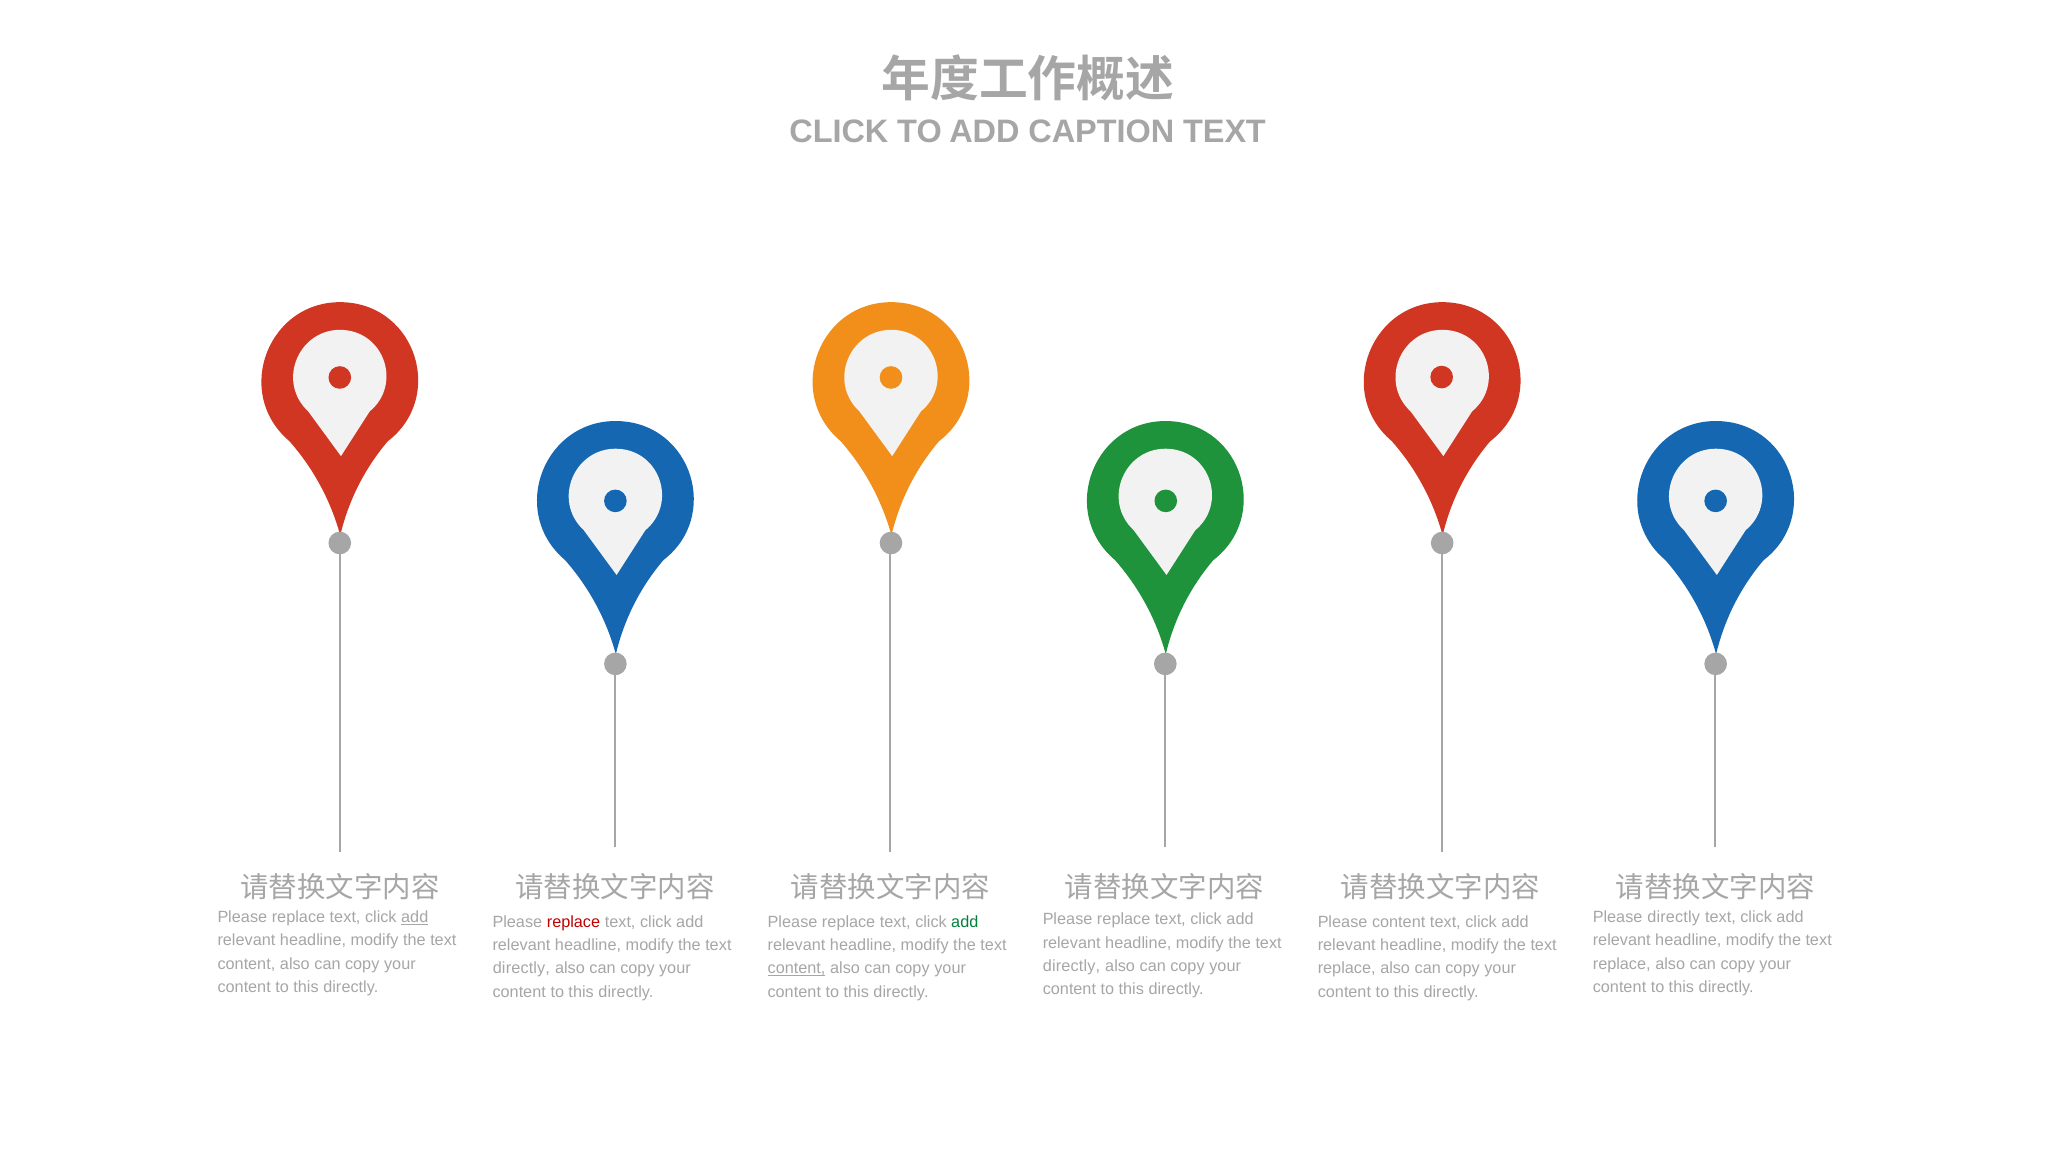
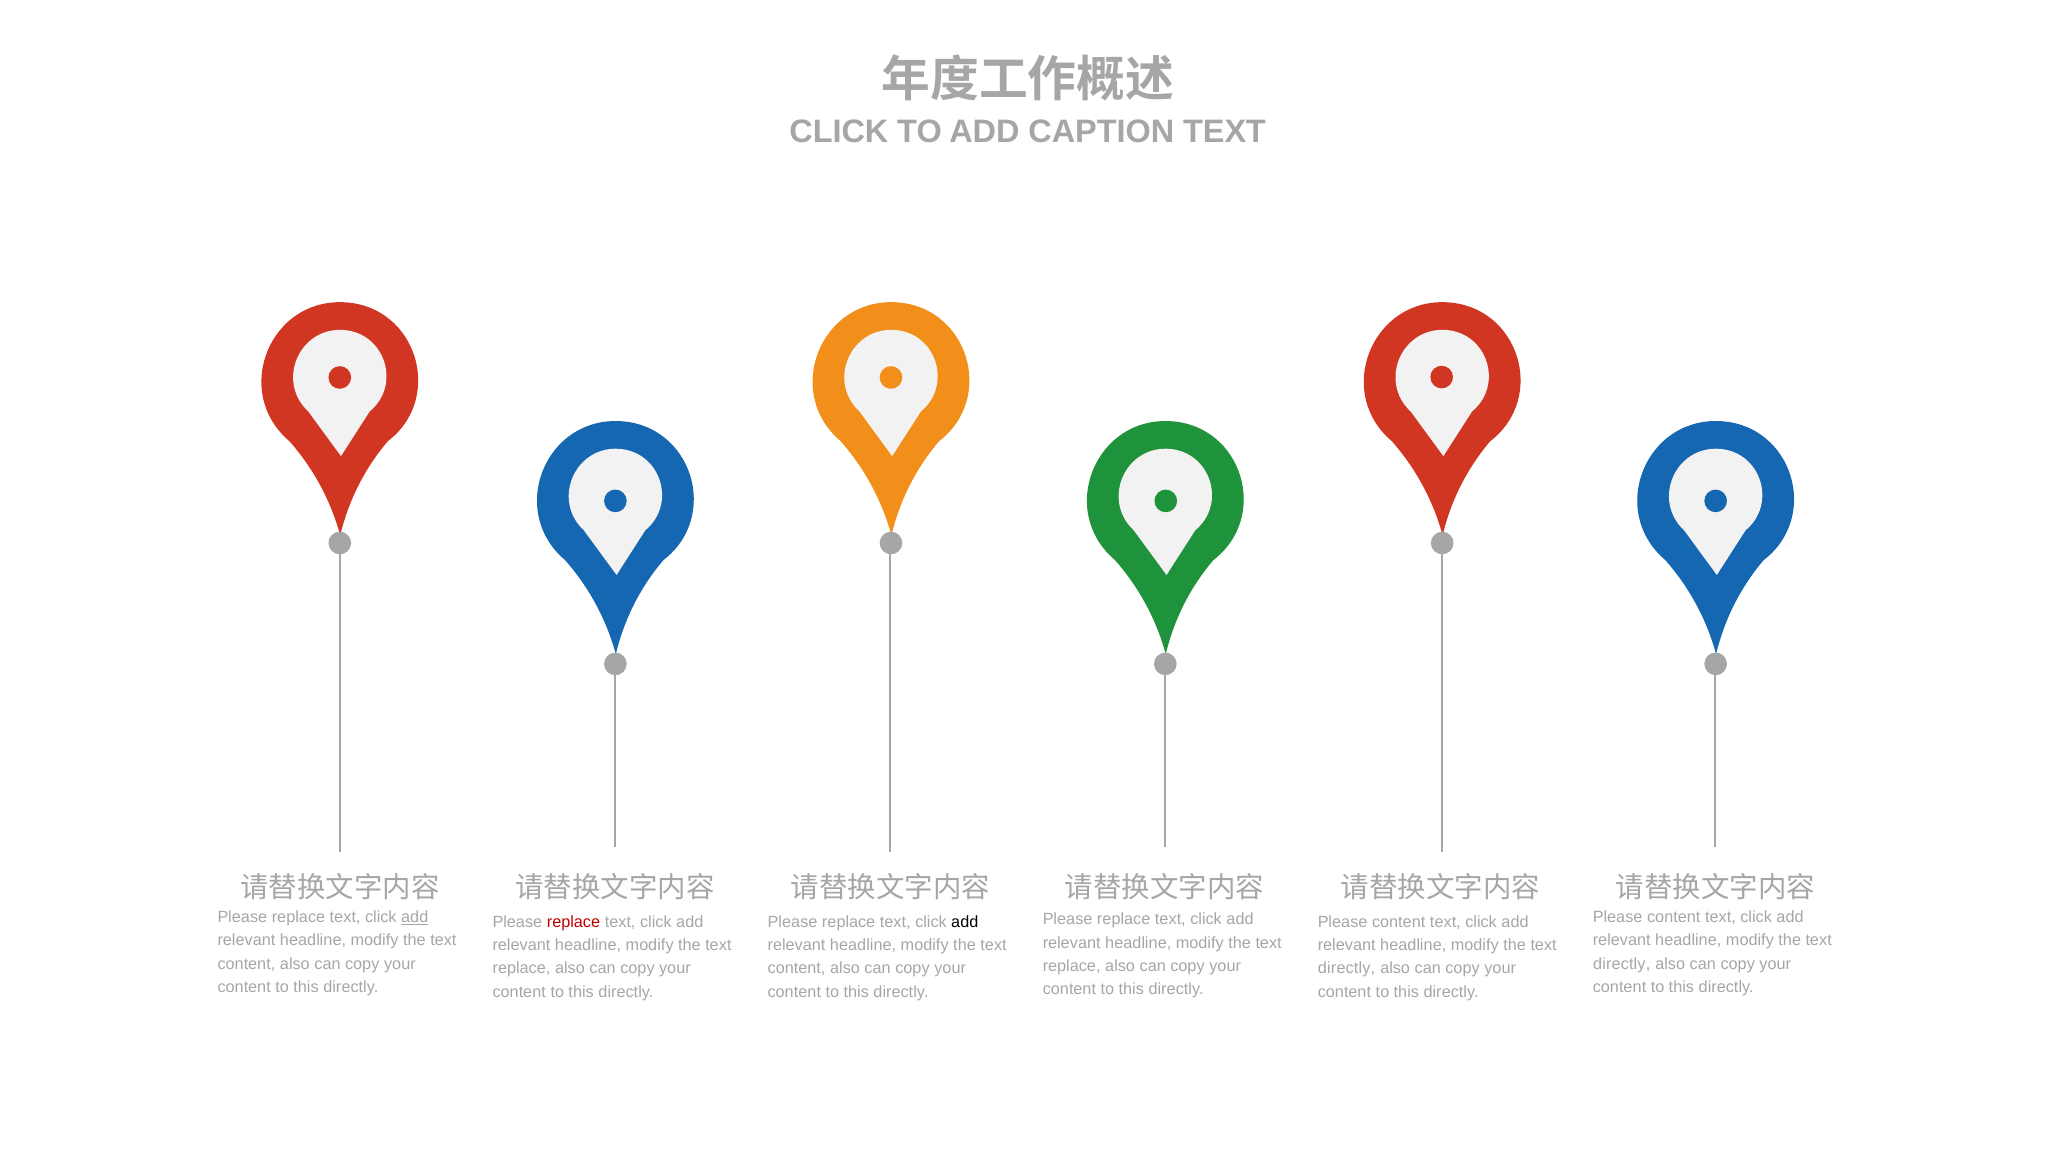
directly at (1674, 918): directly -> content
add at (965, 922) colour: green -> black
replace at (1622, 964): replace -> directly
directly at (1072, 967): directly -> replace
directly at (521, 969): directly -> replace
content at (797, 969) underline: present -> none
replace at (1347, 969): replace -> directly
